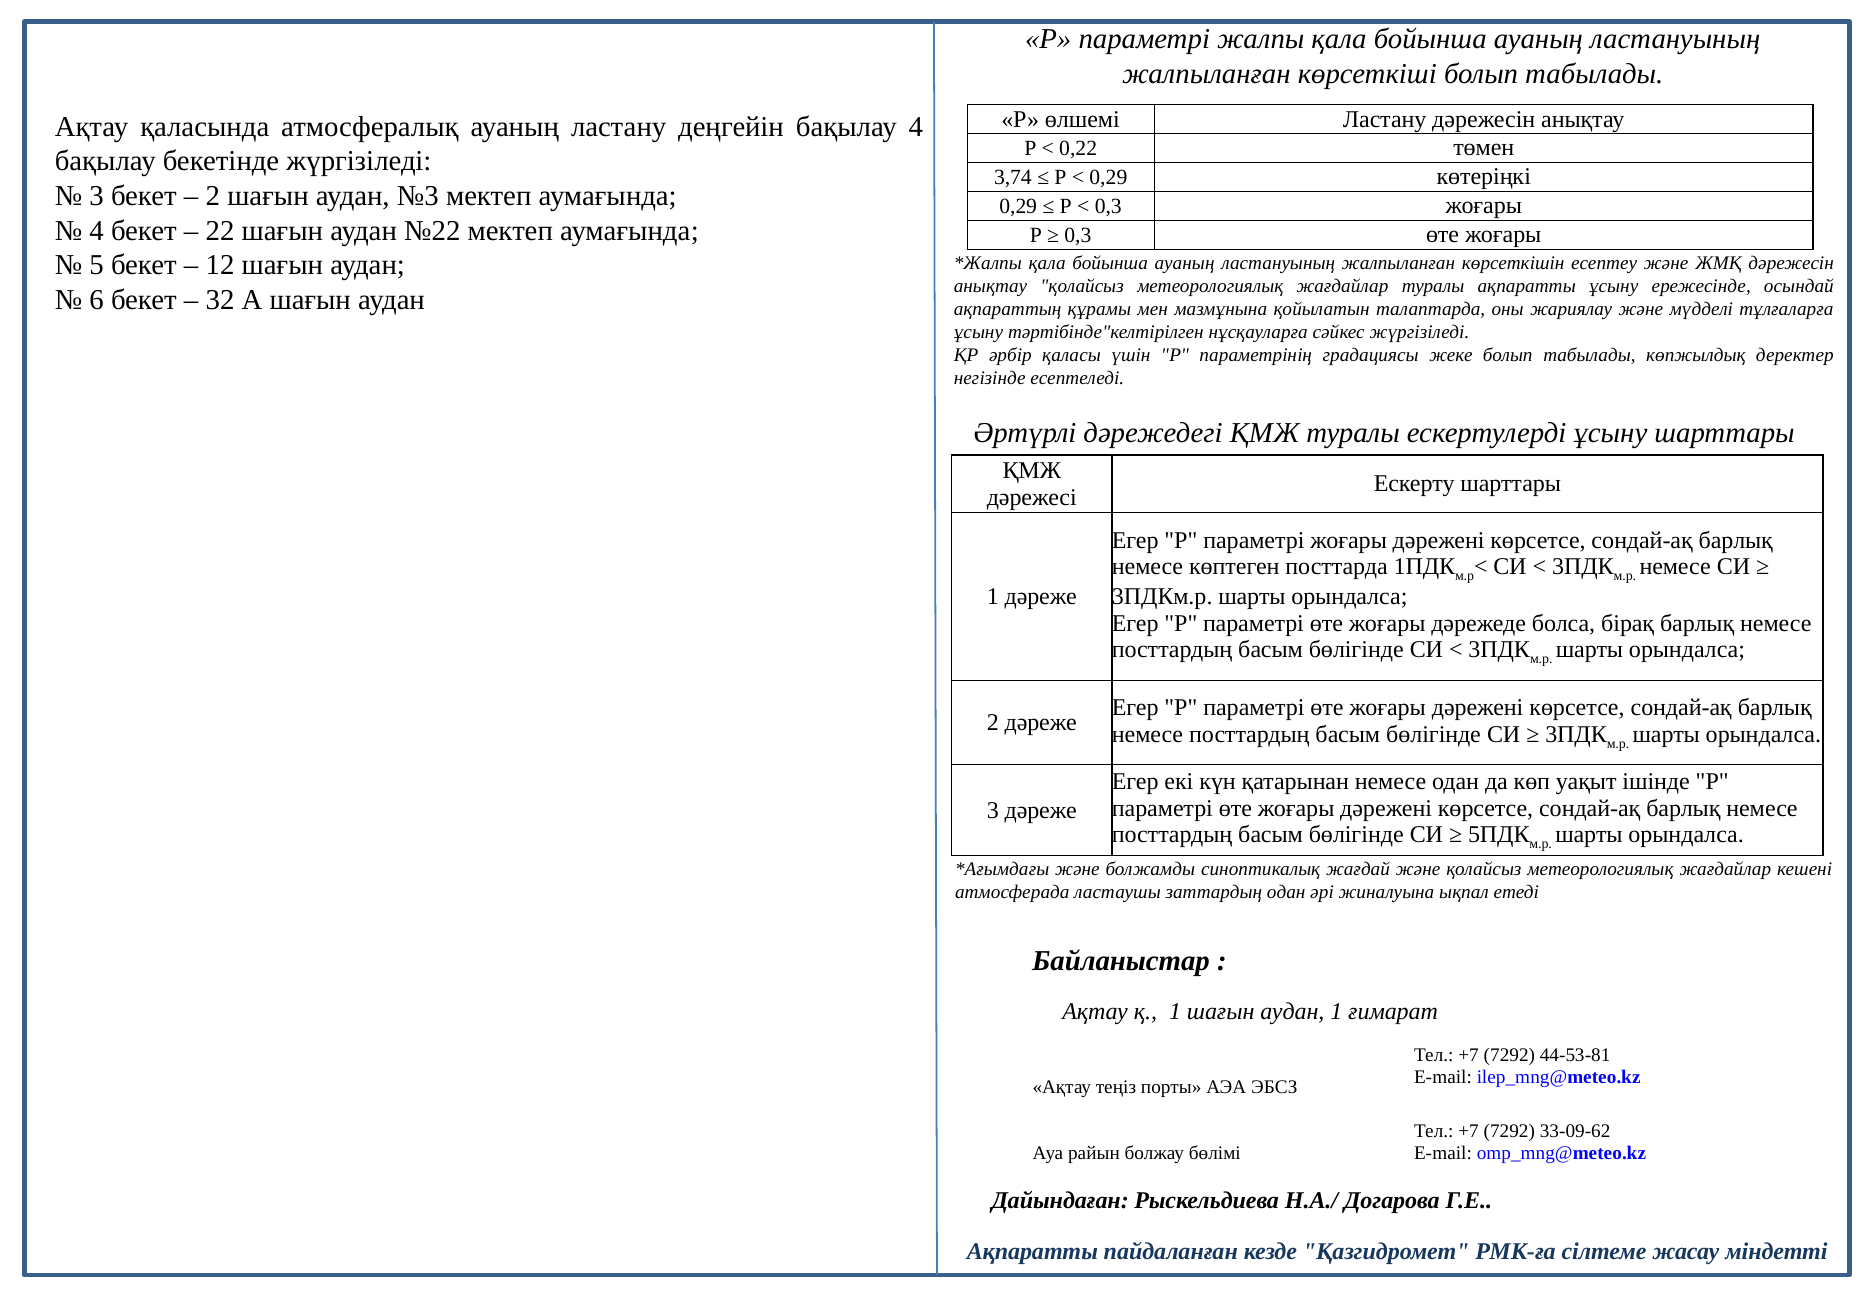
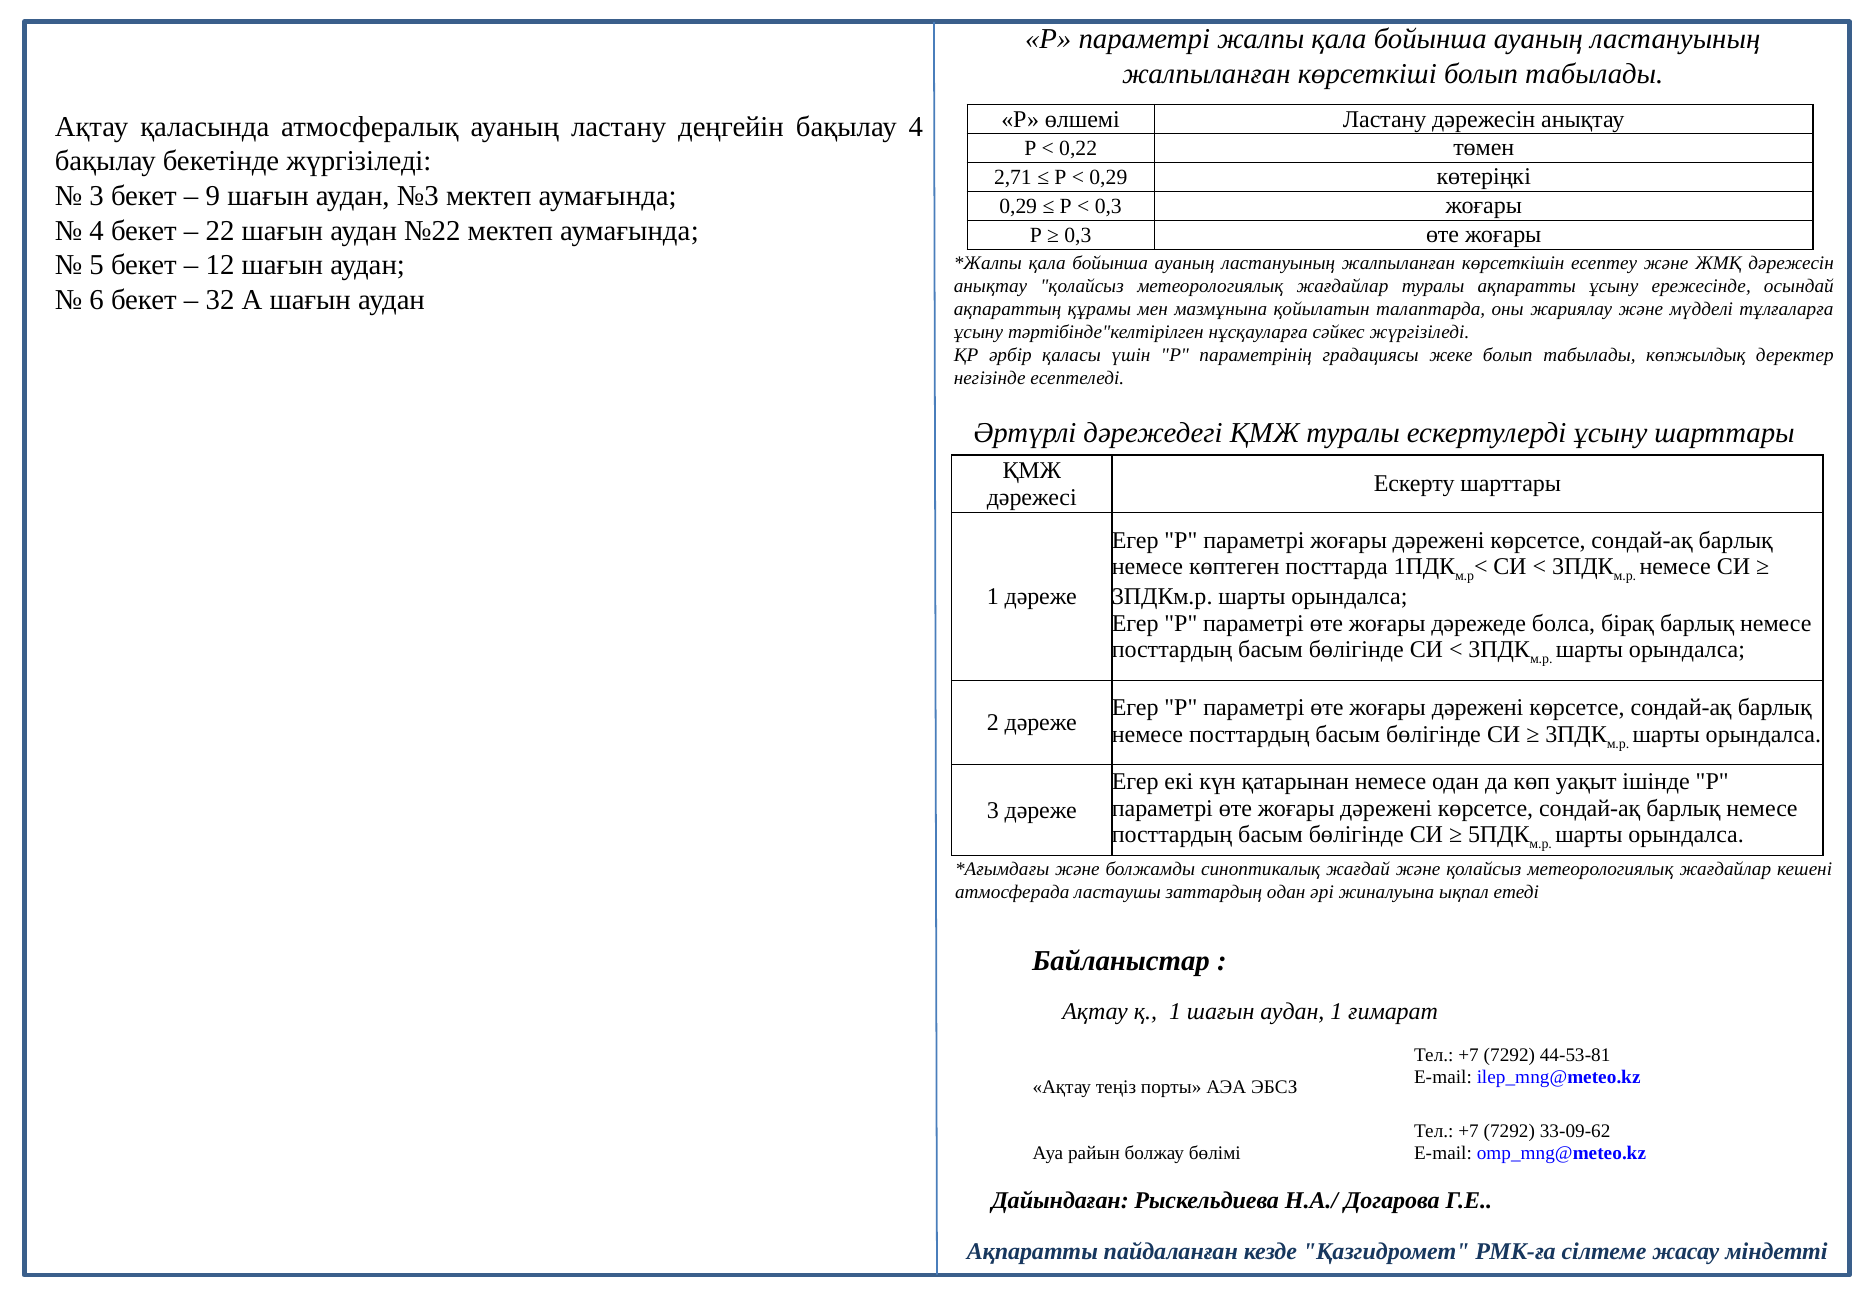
3,74: 3,74 -> 2,71
2 at (213, 196): 2 -> 9
